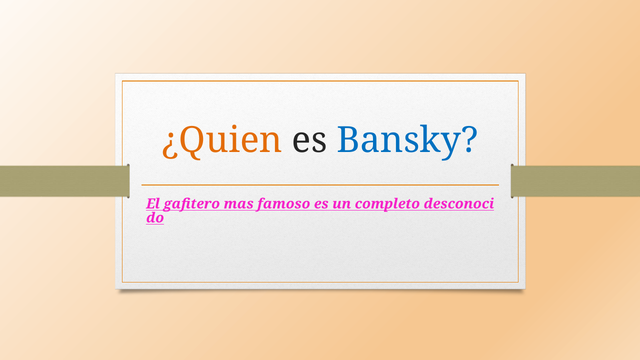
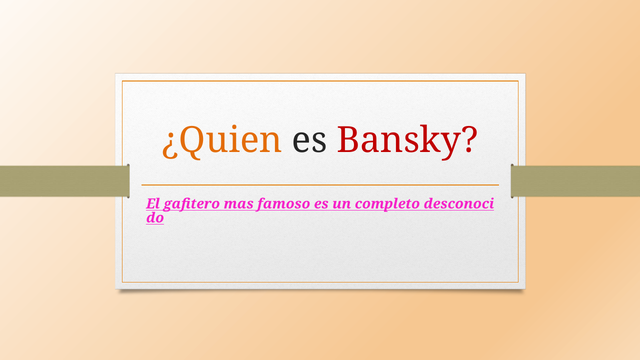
Bansky colour: blue -> red
